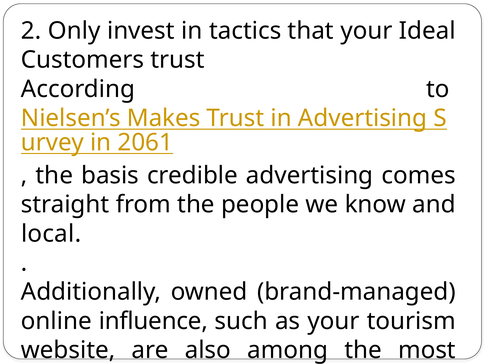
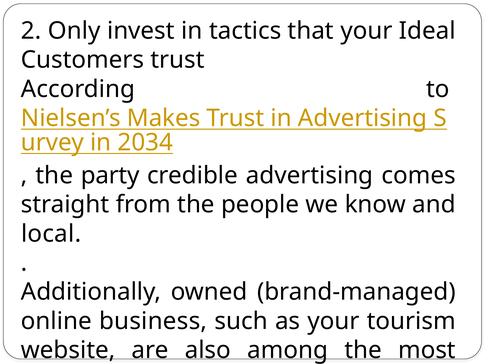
2061: 2061 -> 2034
basis: basis -> party
influence: influence -> business
